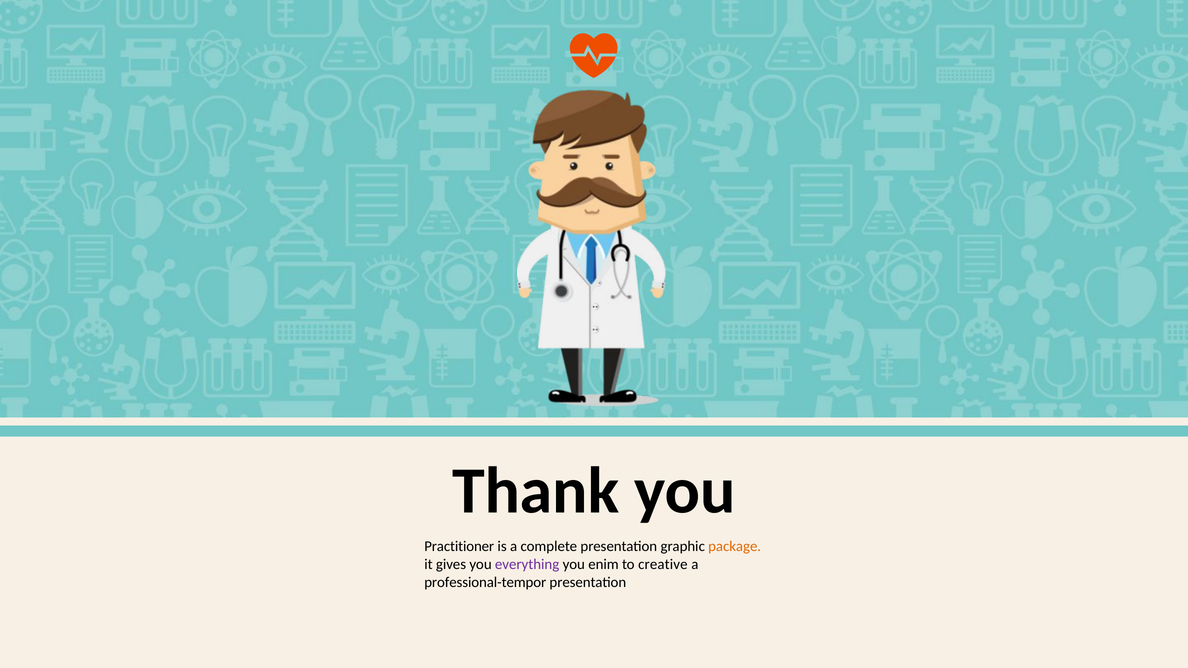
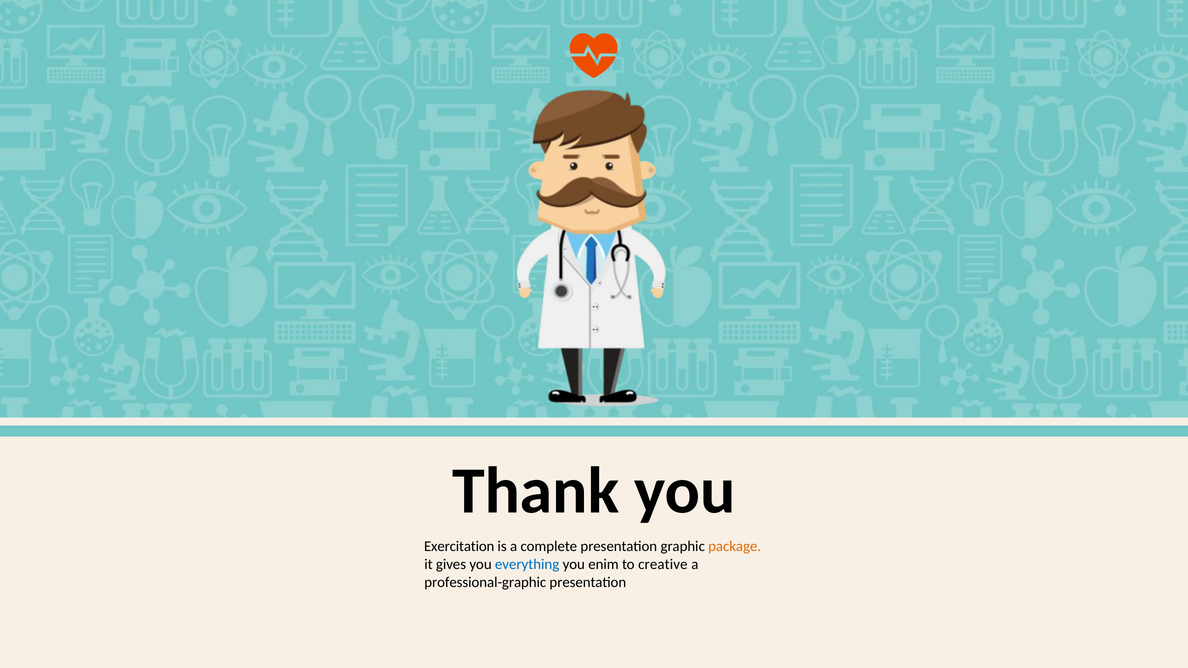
Practitioner: Practitioner -> Exercitation
everything colour: purple -> blue
professional-tempor: professional-tempor -> professional-graphic
